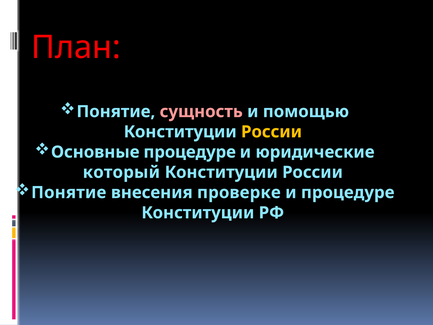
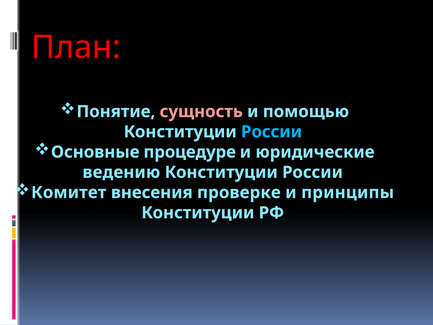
России at (271, 132) colour: yellow -> light blue
который: который -> ведению
Понятие at (69, 192): Понятие -> Комитет
и процедуре: процедуре -> принципы
